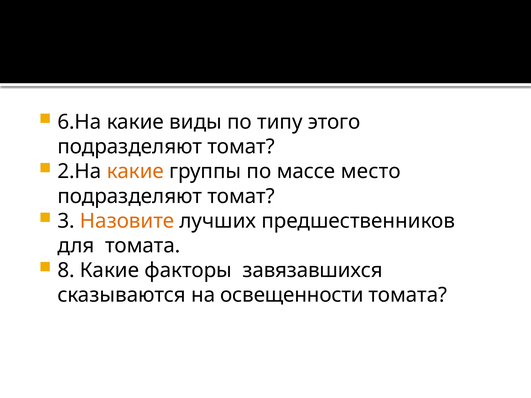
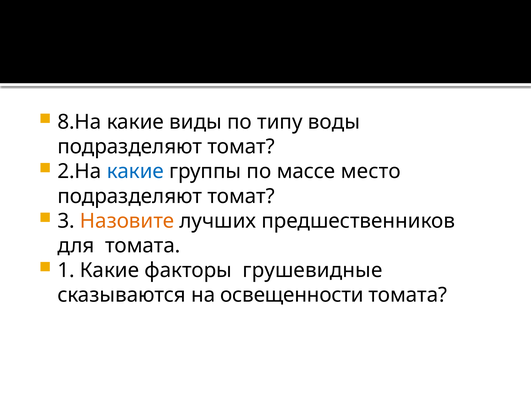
6.На: 6.На -> 8.На
этого: этого -> воды
какие at (135, 172) colour: orange -> blue
8: 8 -> 1
завязавшихся: завязавшихся -> грушевидные
